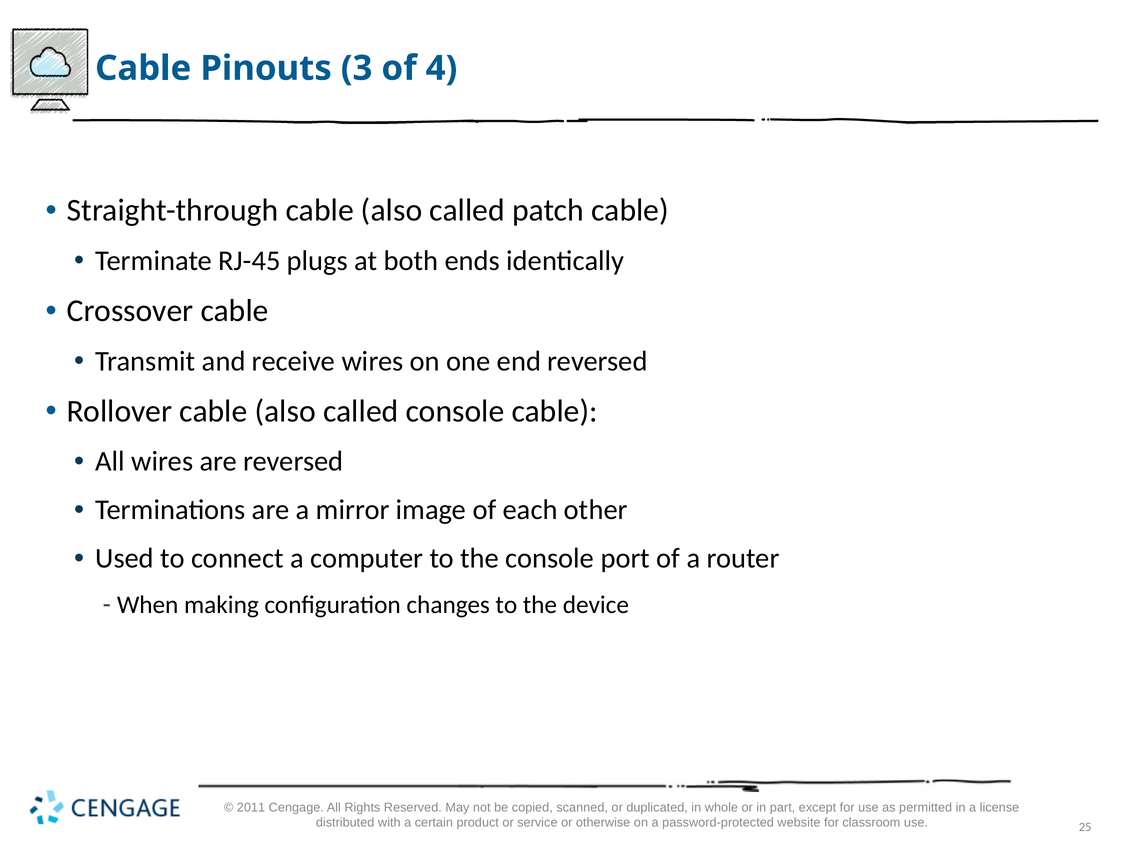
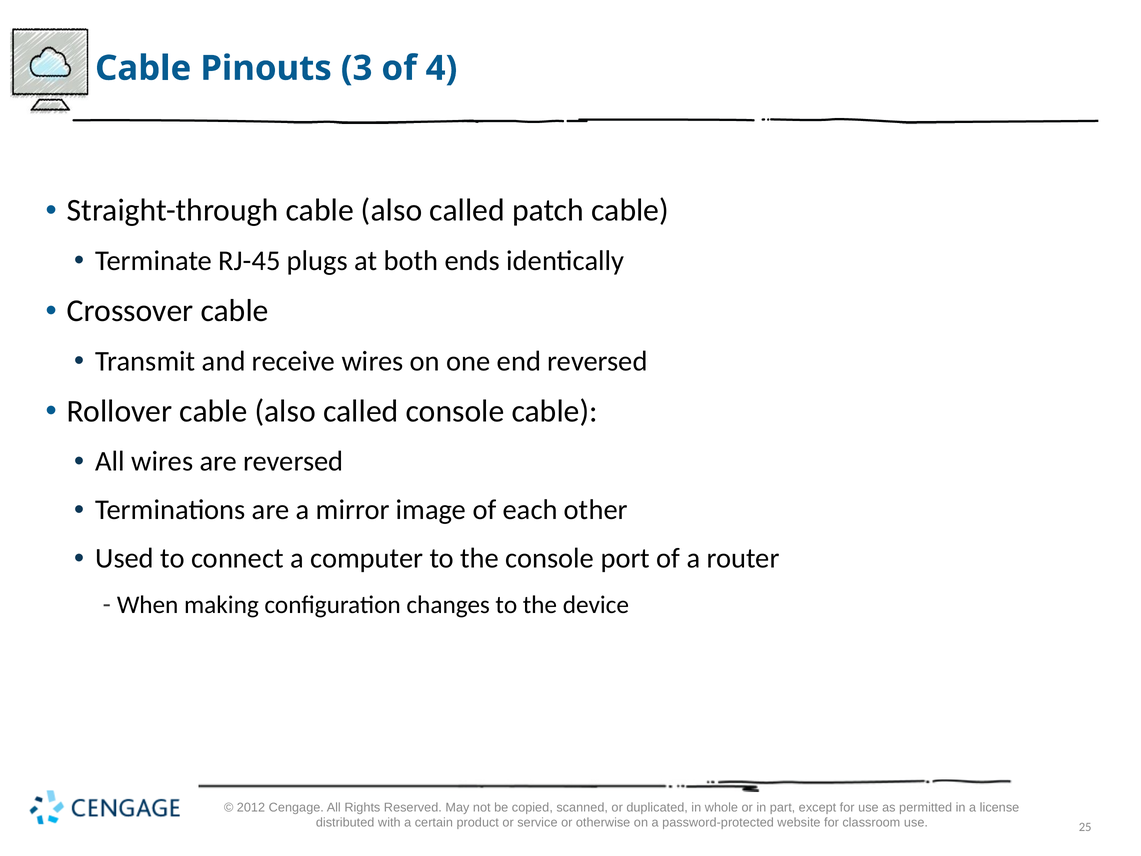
2011: 2011 -> 2012
